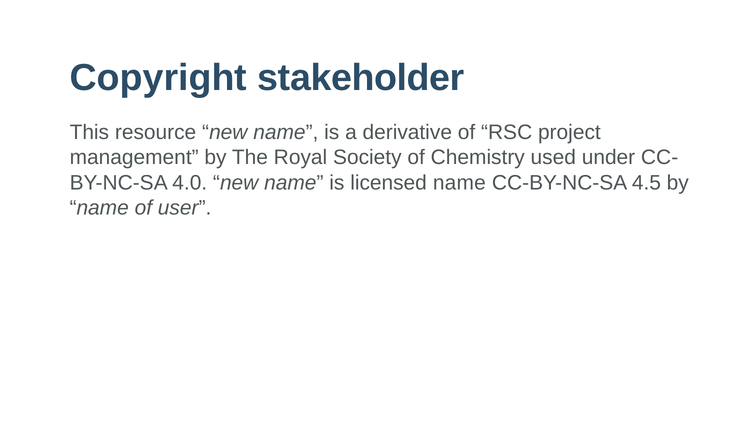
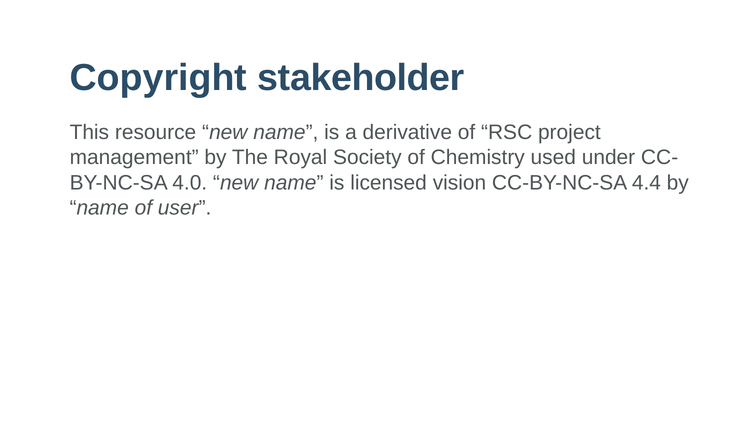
licensed name: name -> vision
4.5: 4.5 -> 4.4
